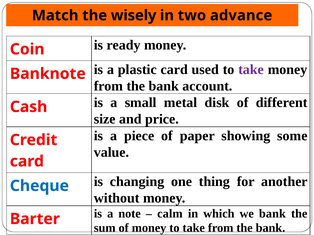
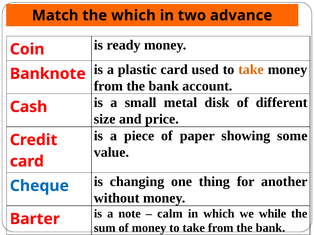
the wisely: wisely -> which
take at (251, 70) colour: purple -> orange
we bank: bank -> while
